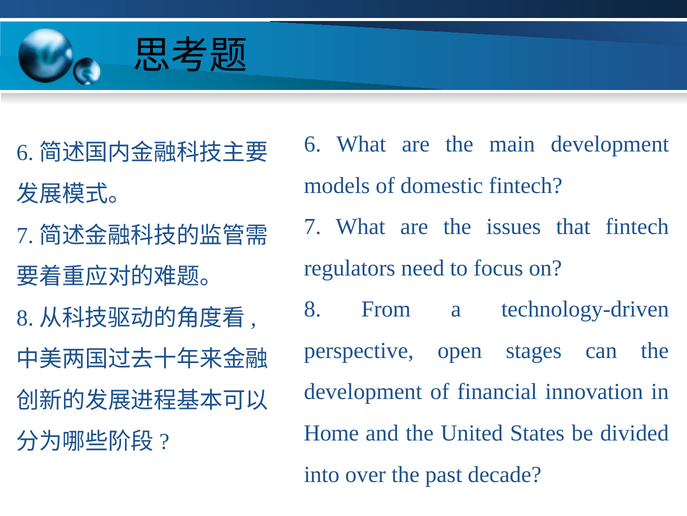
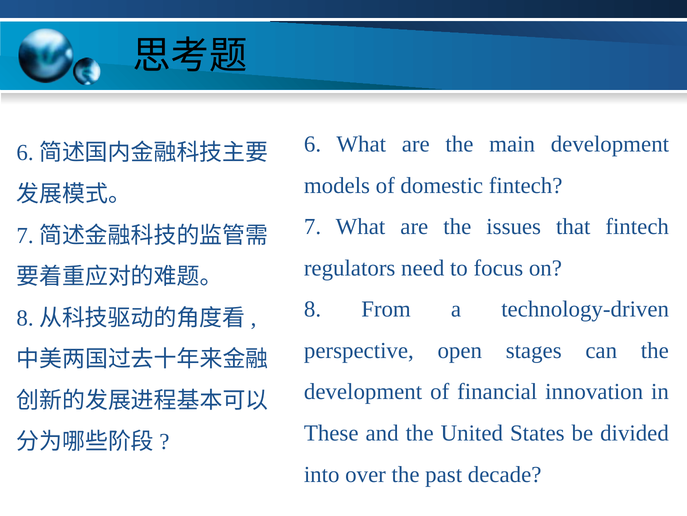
Home: Home -> These
